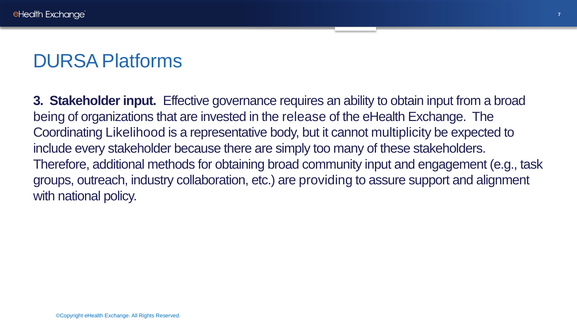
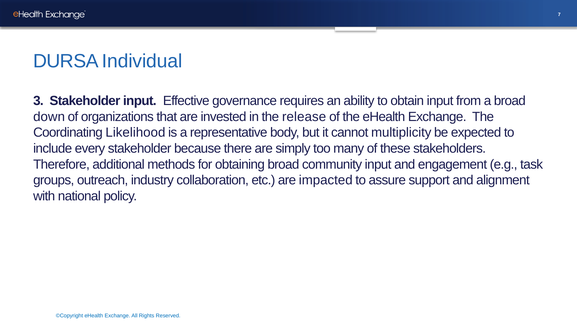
Platforms: Platforms -> Individual
being: being -> down
providing: providing -> impacted
